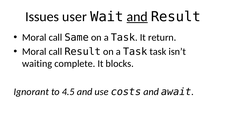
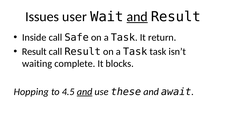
Moral at (34, 38): Moral -> Inside
Same: Same -> Safe
Moral at (34, 52): Moral -> Result
Ignorant: Ignorant -> Hopping
and at (85, 92) underline: none -> present
costs: costs -> these
